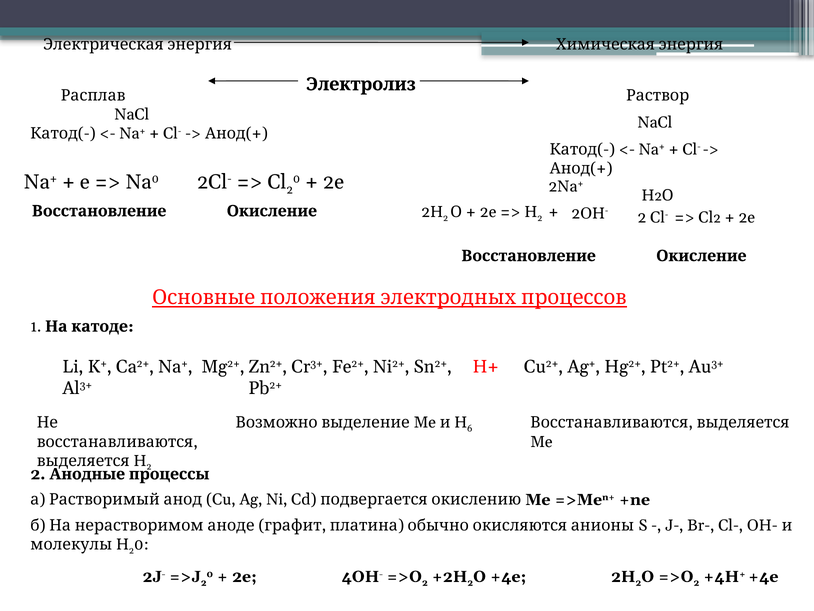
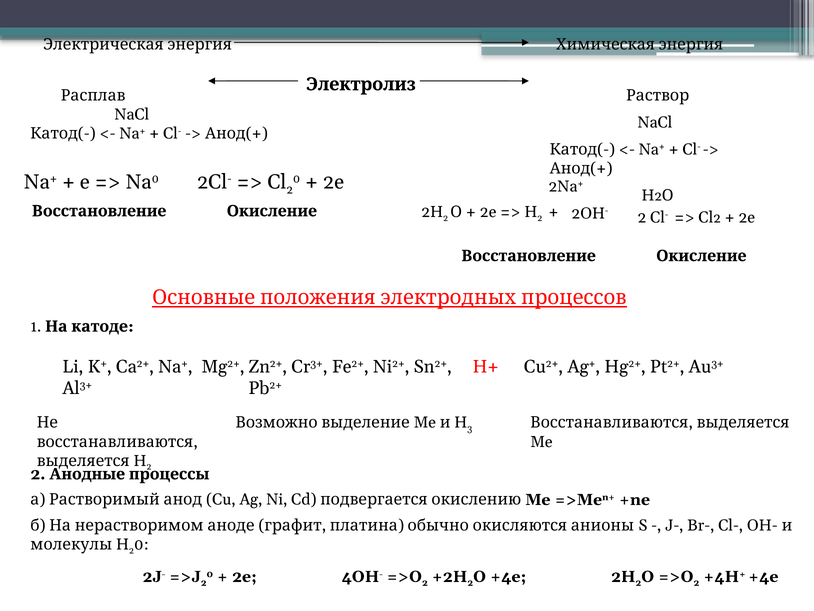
6: 6 -> 3
